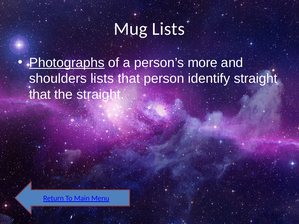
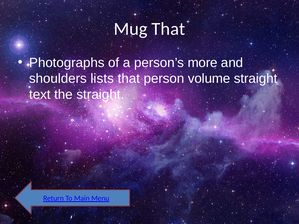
Mug Lists: Lists -> That
Photographs underline: present -> none
identify: identify -> volume
that at (40, 95): that -> text
